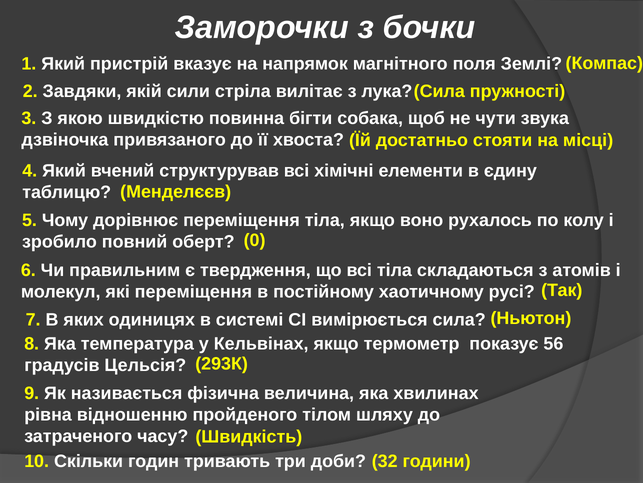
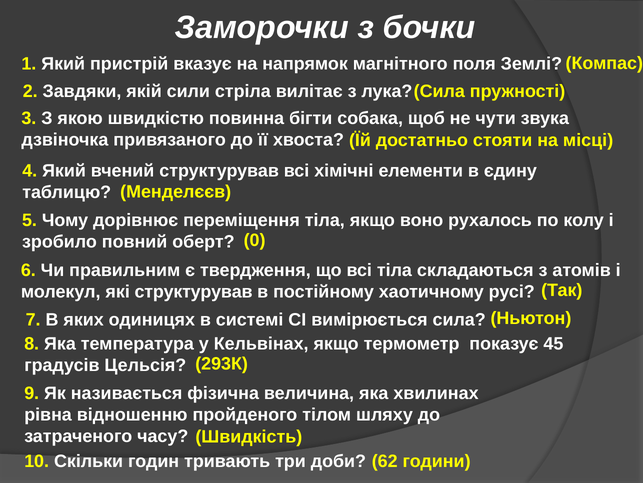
які переміщення: переміщення -> структурував
56: 56 -> 45
32: 32 -> 62
